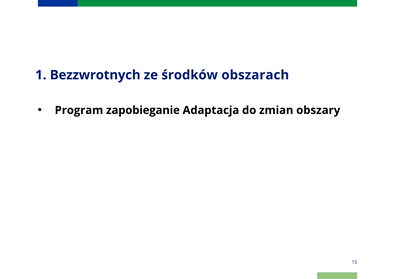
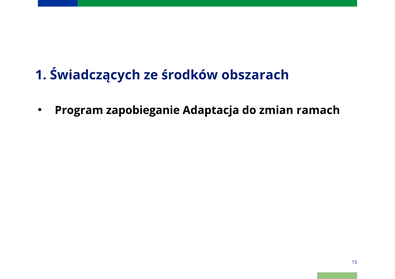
Bezzwrotnych: Bezzwrotnych -> Świadczących
obszary: obszary -> ramach
